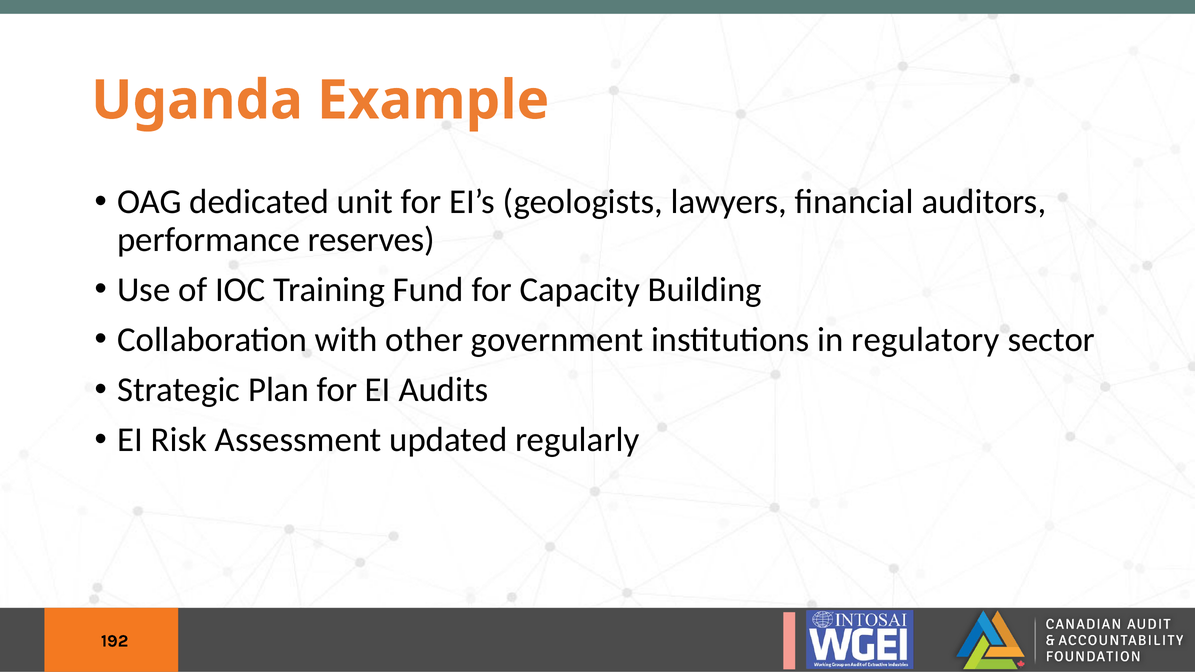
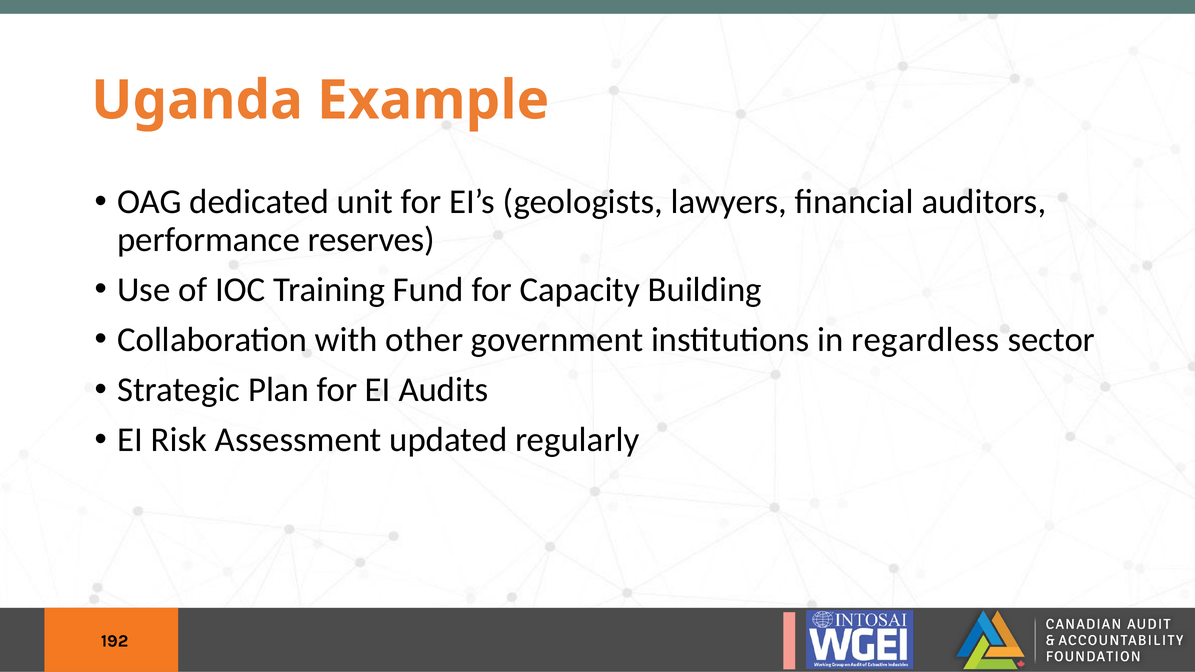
regulatory: regulatory -> regardless
